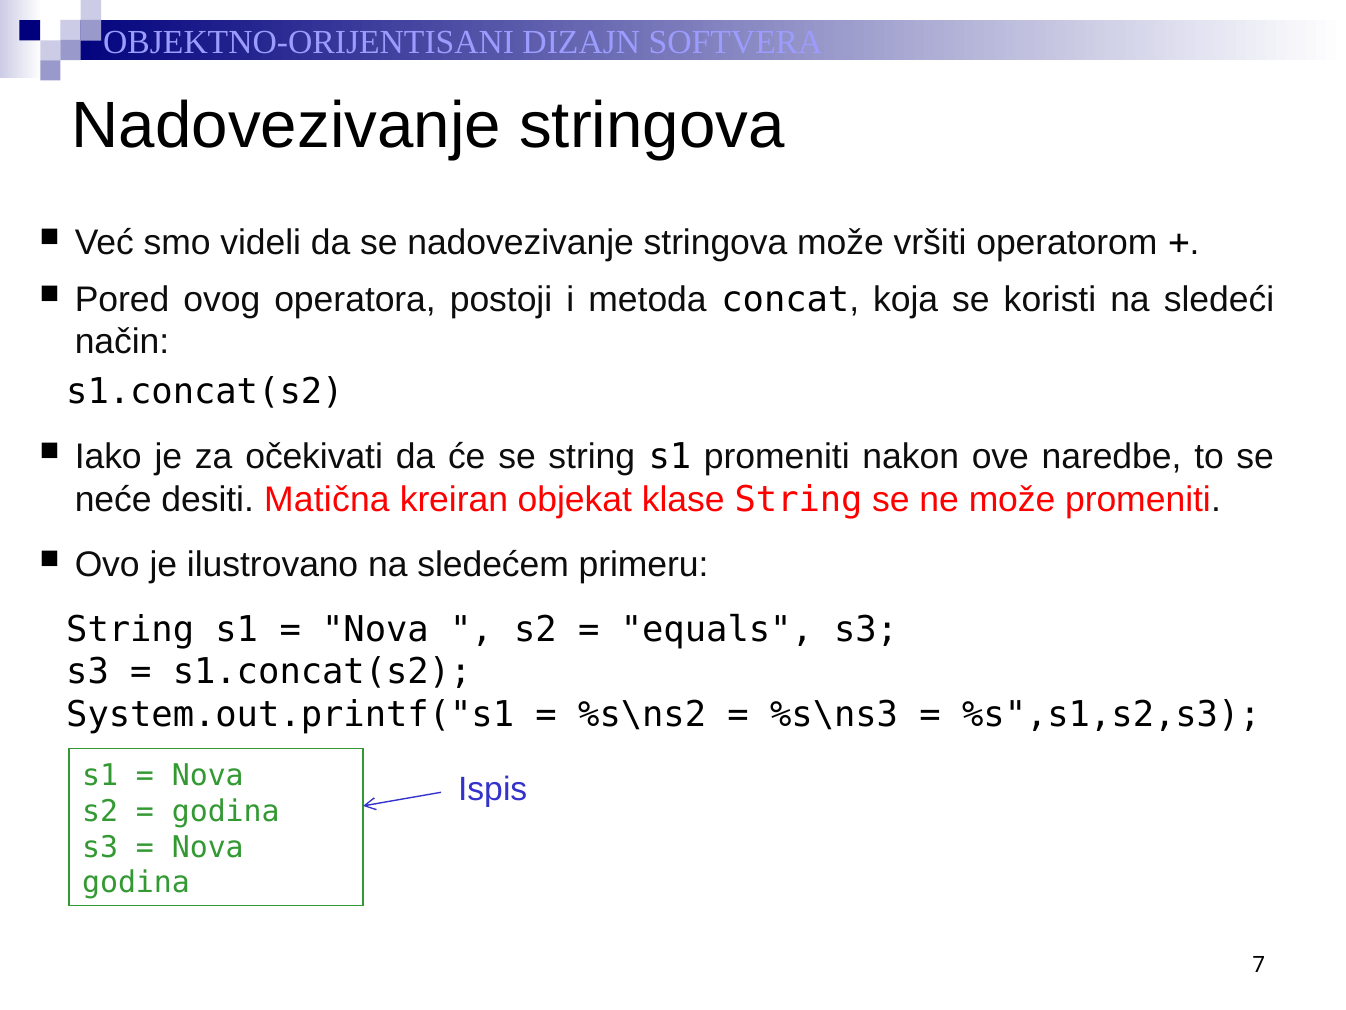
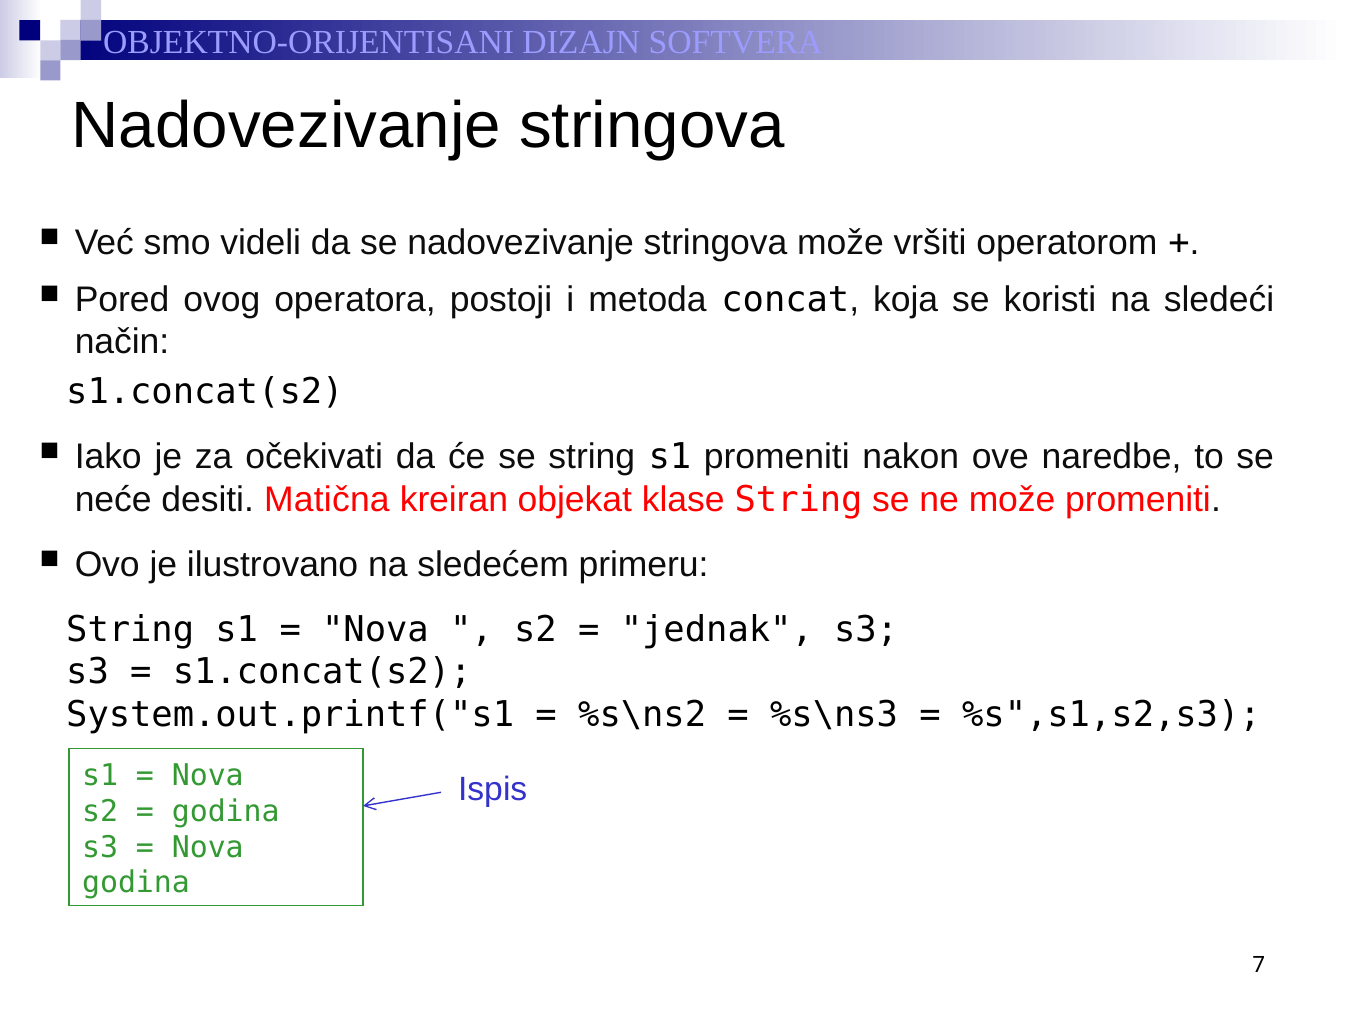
equals: equals -> jednak
